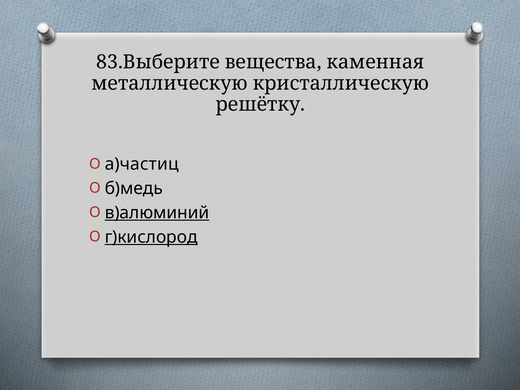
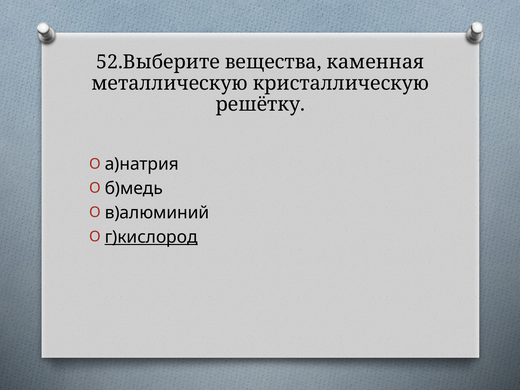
83.Выберите: 83.Выберите -> 52.Выберите
а)частиц: а)частиц -> а)натрия
в)алюминий underline: present -> none
